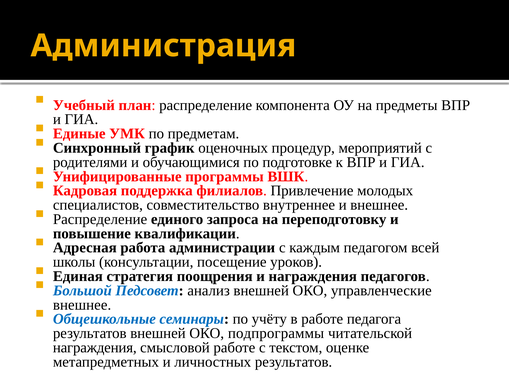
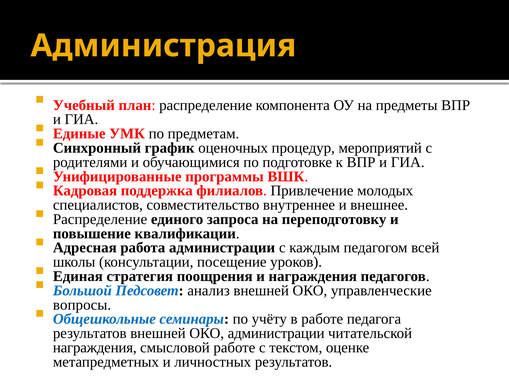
внешнее at (82, 305): внешнее -> вопросы
ОКО подпрограммы: подпрограммы -> администрации
